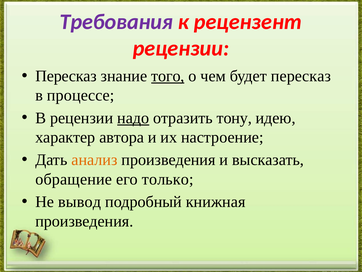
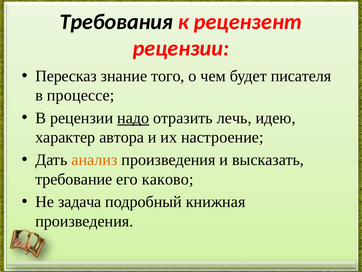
Требования colour: purple -> black
того underline: present -> none
будет пересказ: пересказ -> писателя
тону: тону -> лечь
обращение: обращение -> требование
только: только -> каково
вывод: вывод -> задача
